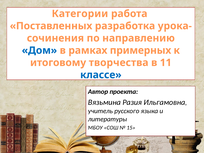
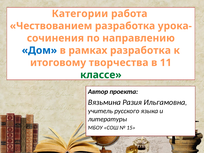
Поставленных: Поставленных -> Чествованием
рамках примерных: примерных -> разработка
классе colour: blue -> green
